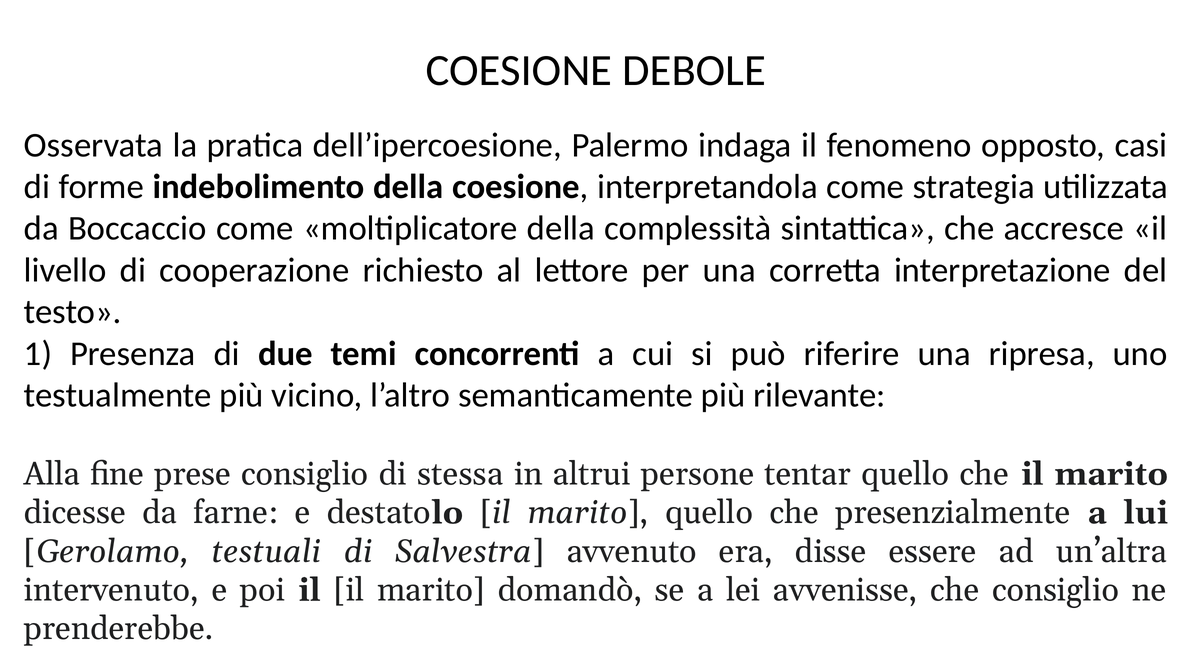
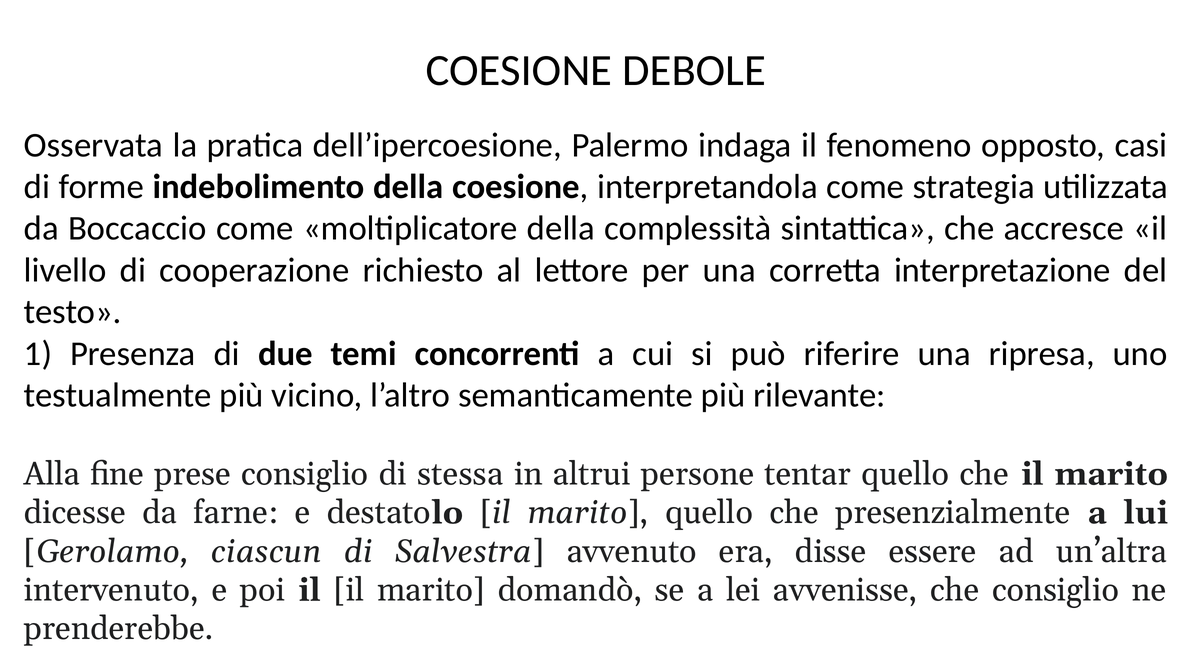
testuali: testuali -> ciascun
